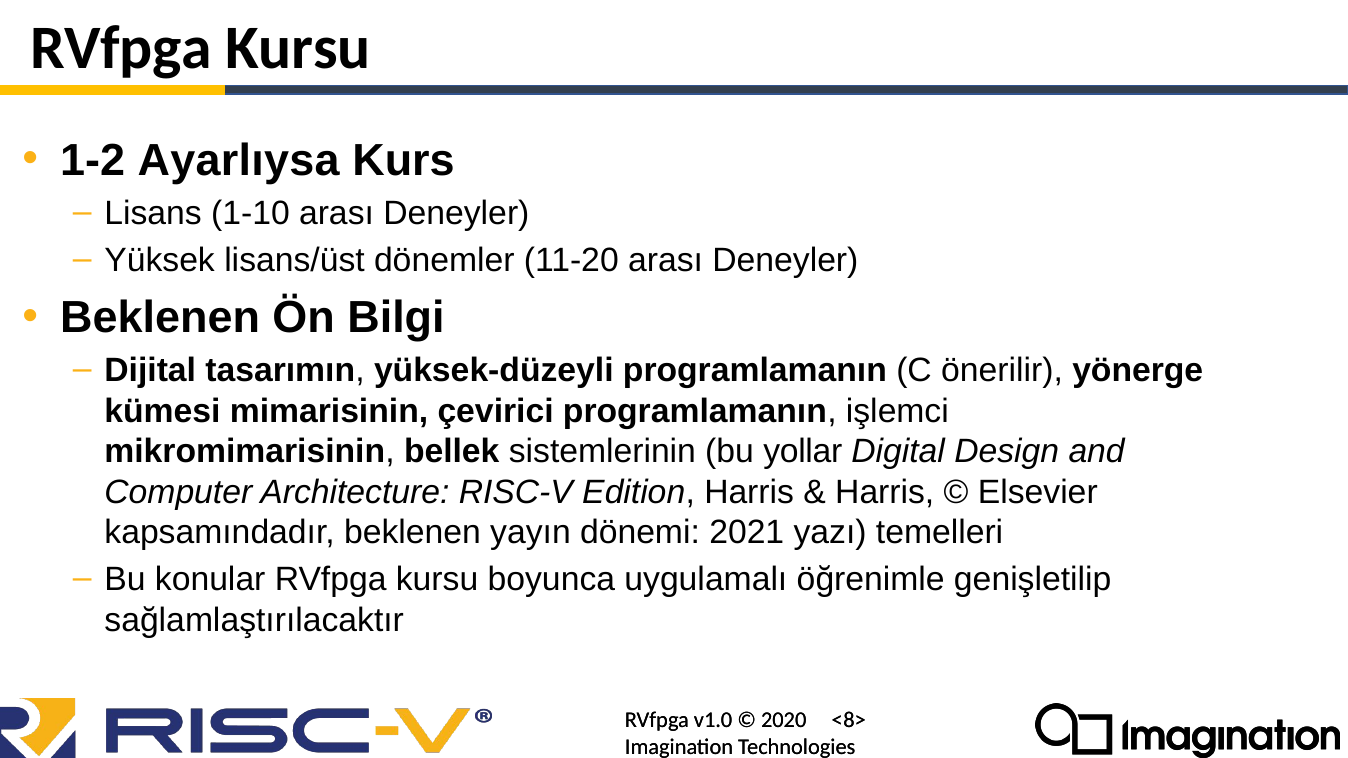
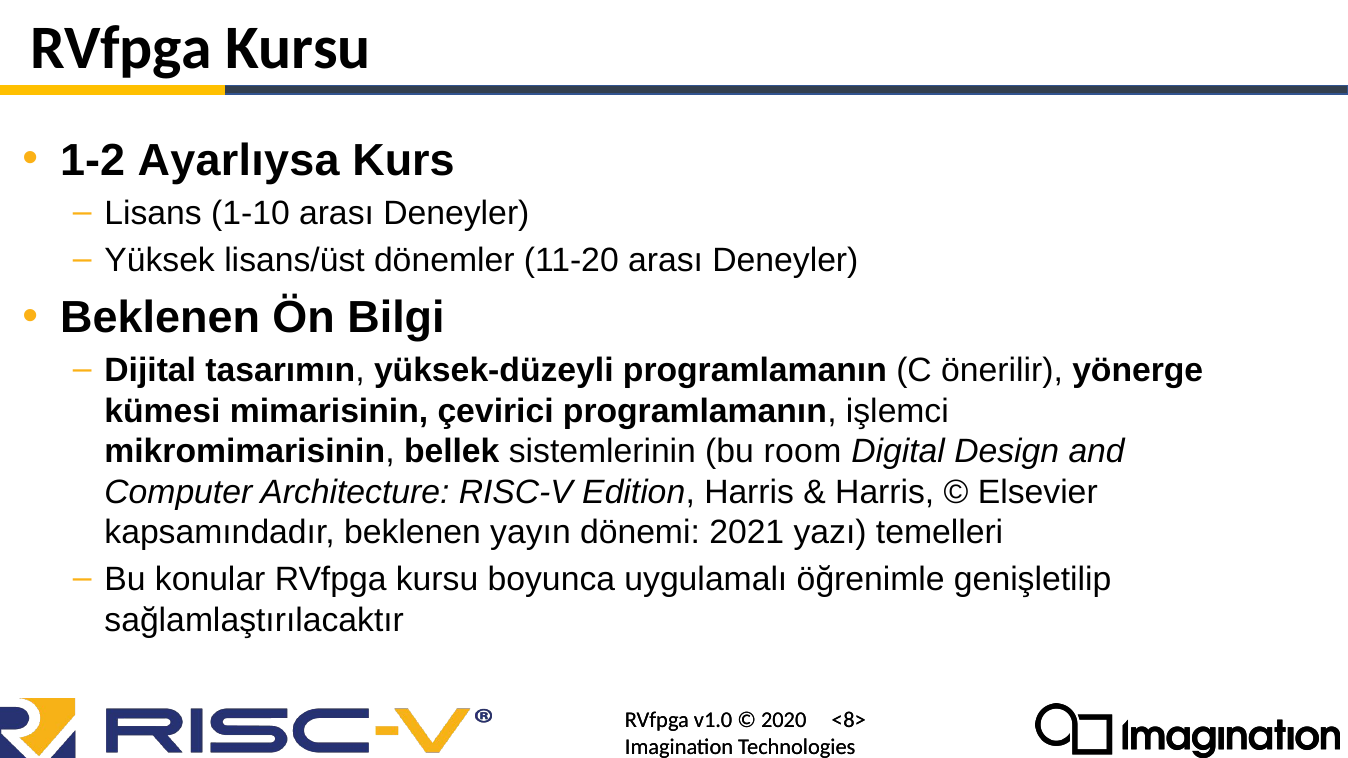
yollar: yollar -> room
